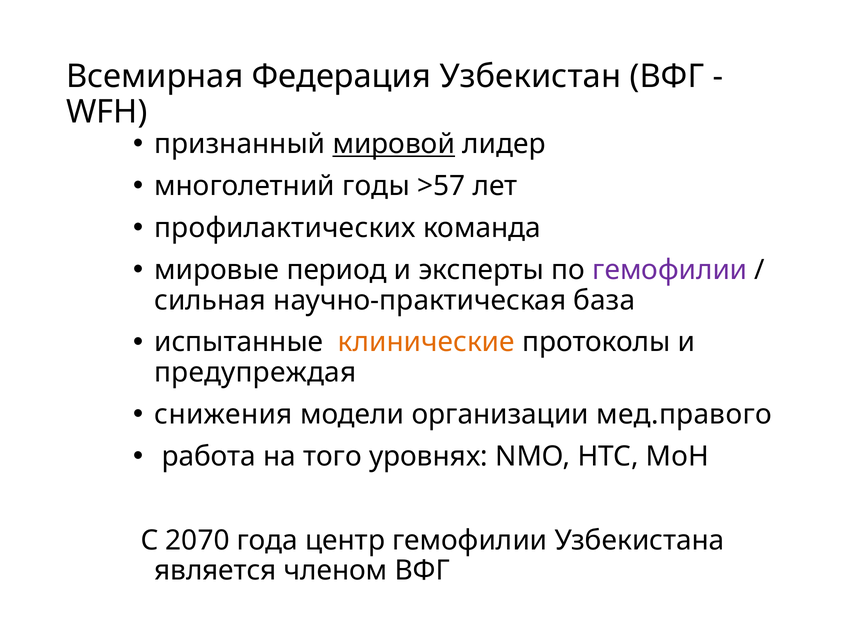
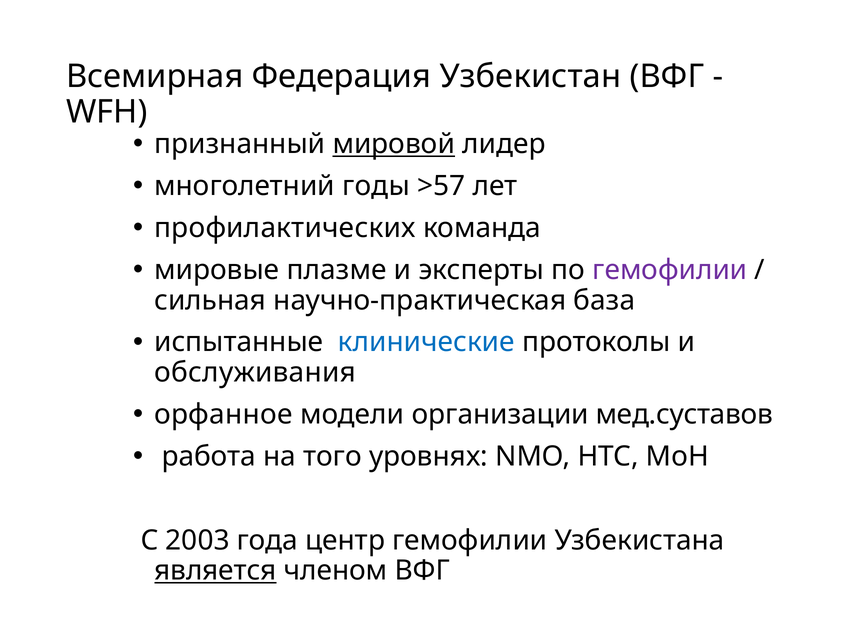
период: период -> плазме
клинические colour: orange -> blue
предупреждая: предупреждая -> обслуживания
снижения: снижения -> орфанное
мед.правого: мед.правого -> мед.суставов
2070: 2070 -> 2003
является underline: none -> present
